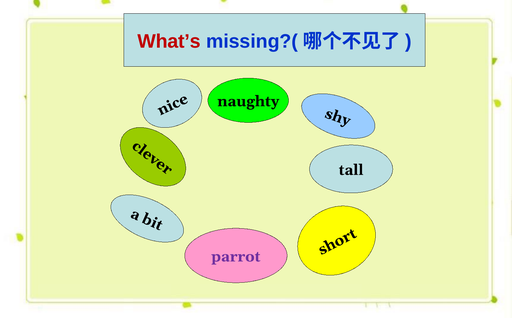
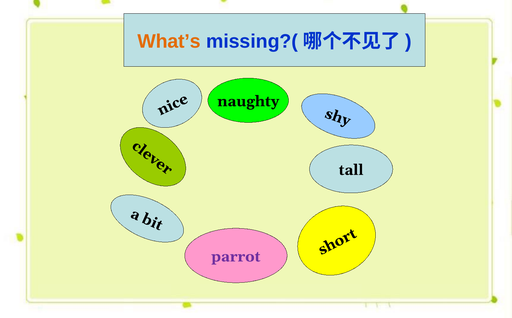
What’s colour: red -> orange
